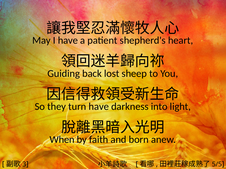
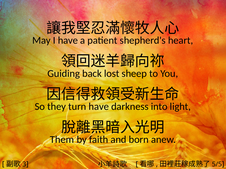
When: When -> Them
